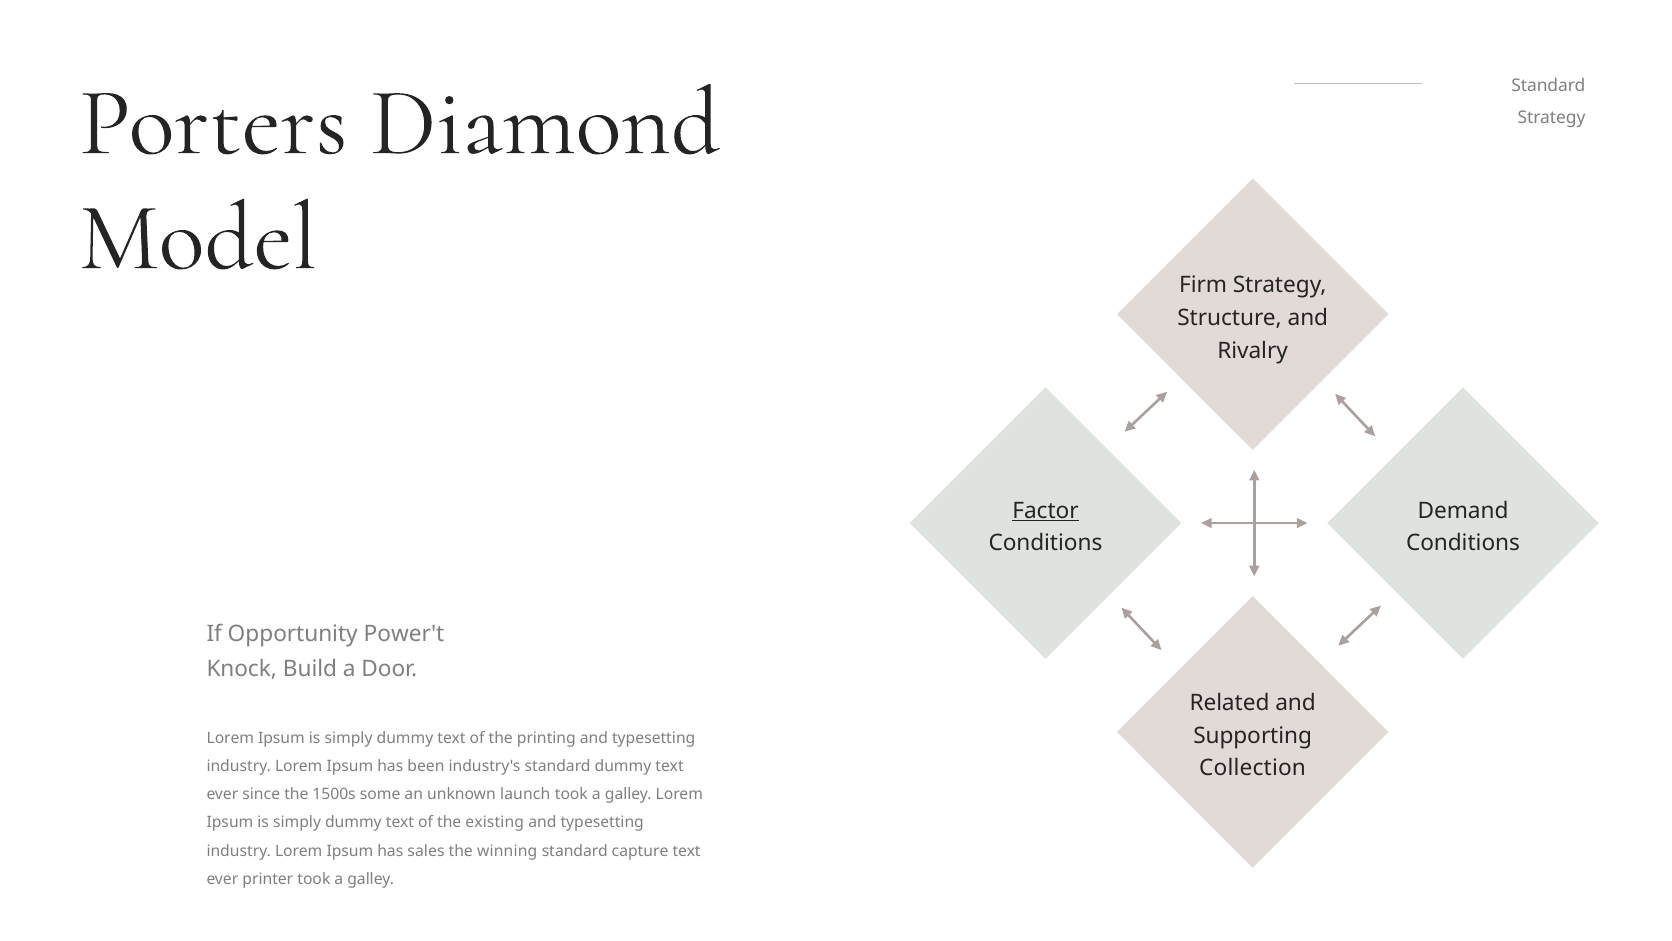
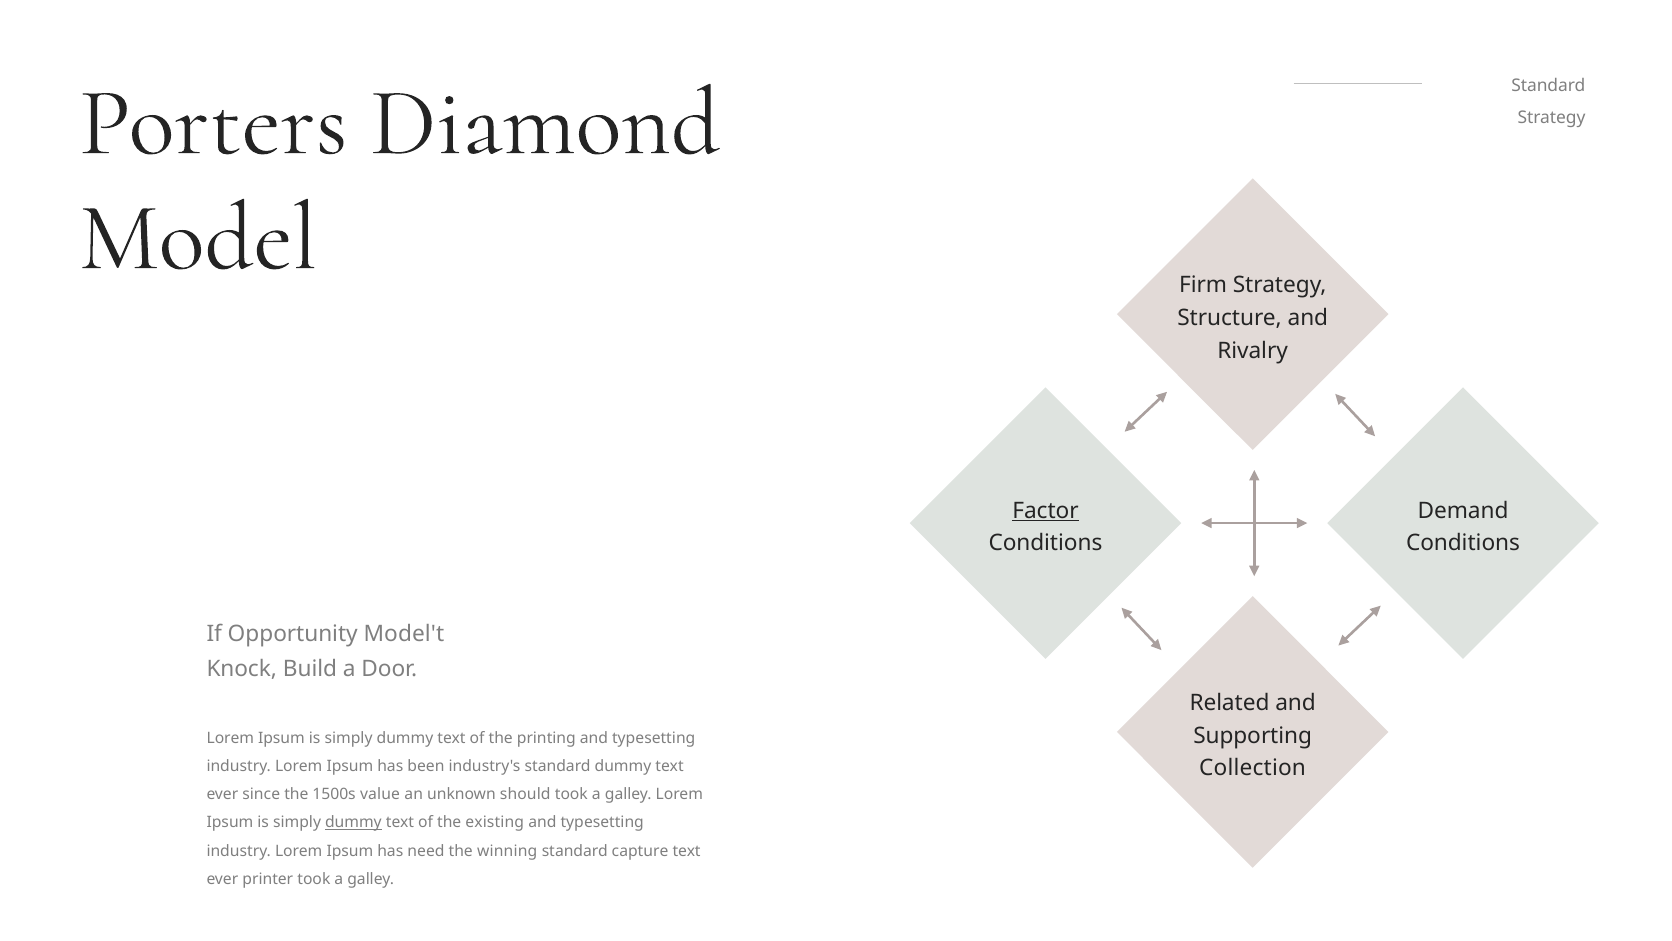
Power't: Power't -> Model't
some: some -> value
launch: launch -> should
dummy at (353, 822) underline: none -> present
sales: sales -> need
